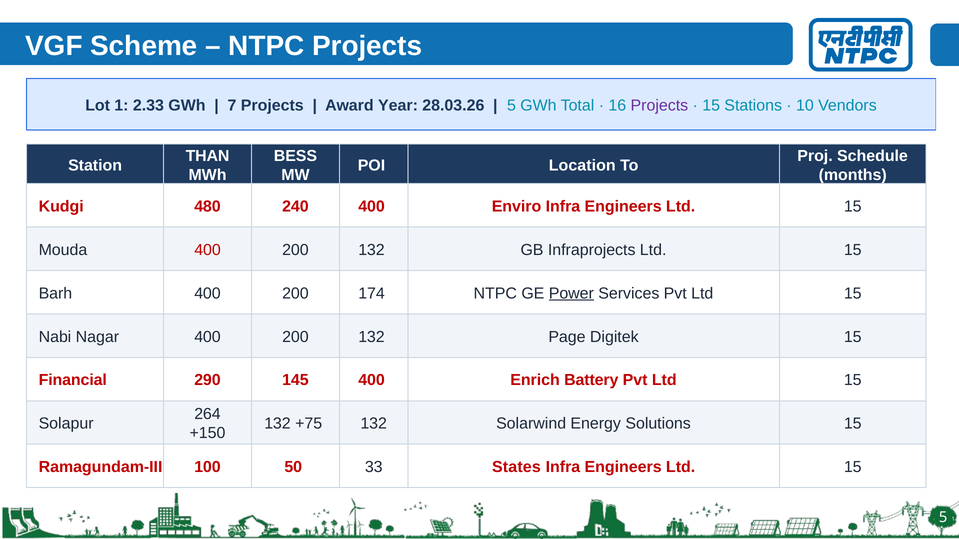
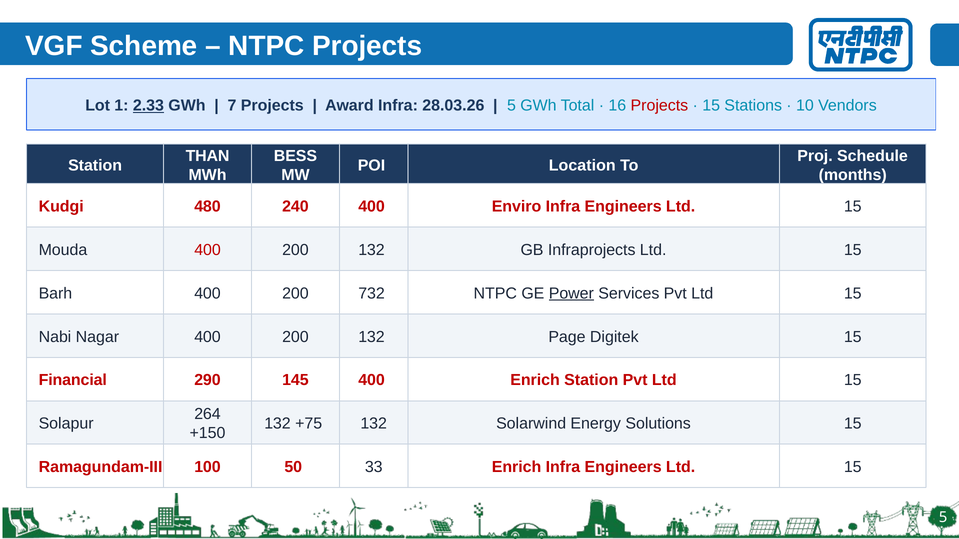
2.33 underline: none -> present
Award Year: Year -> Infra
Projects at (659, 106) colour: purple -> red
174: 174 -> 732
Enrich Battery: Battery -> Station
33 States: States -> Enrich
